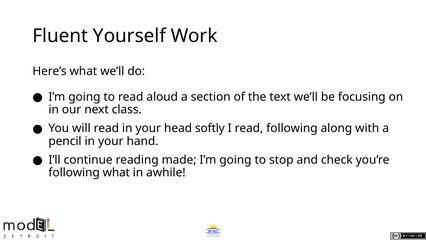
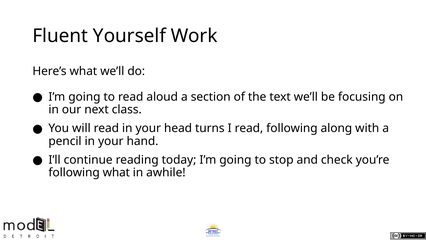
softly: softly -> turns
made: made -> today
